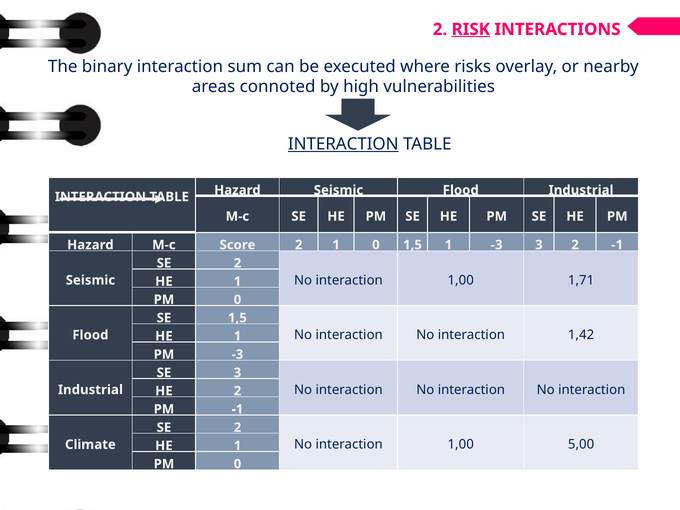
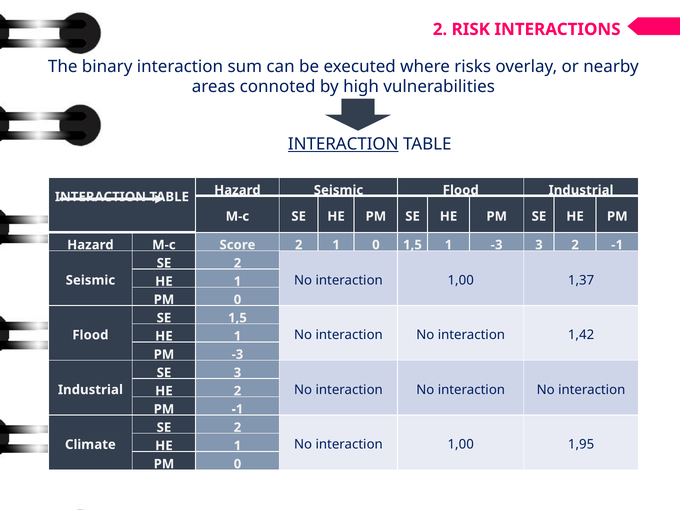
RISK underline: present -> none
1,71: 1,71 -> 1,37
5,00: 5,00 -> 1,95
